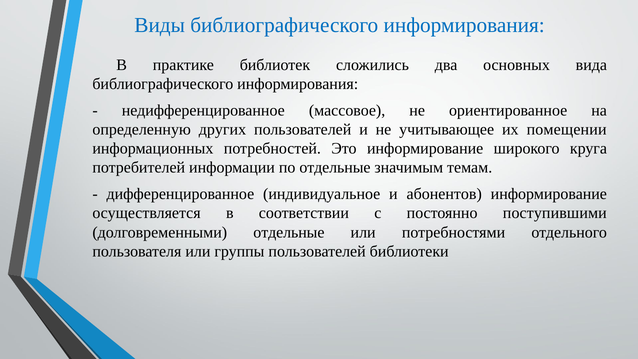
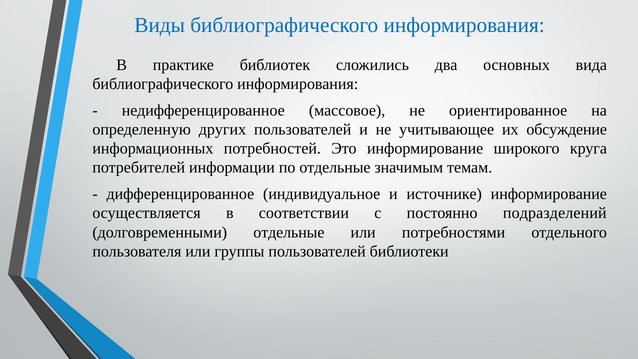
помещении: помещении -> обсуждение
абонентов: абонентов -> источнике
поступившими: поступившими -> подразделений
